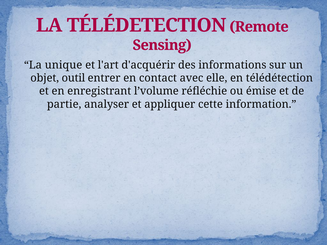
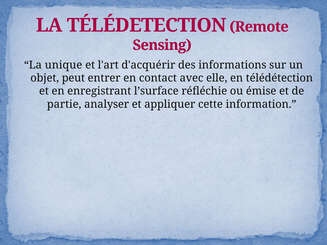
outil: outil -> peut
l’volume: l’volume -> l’surface
